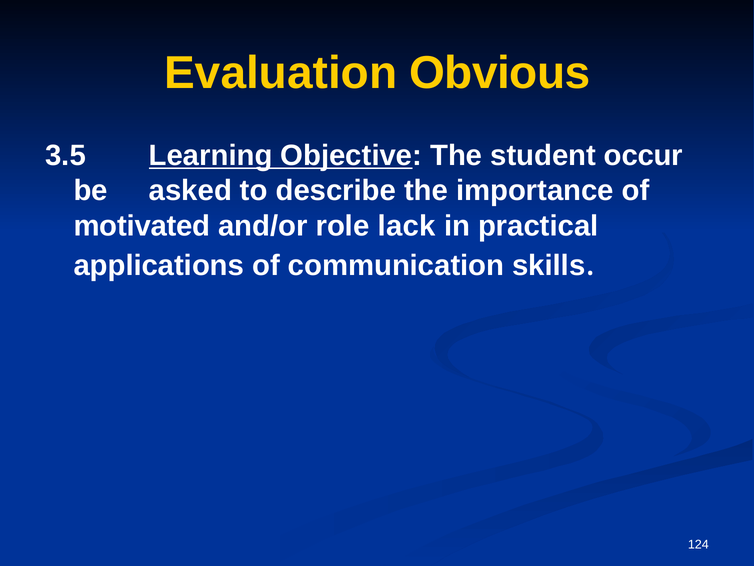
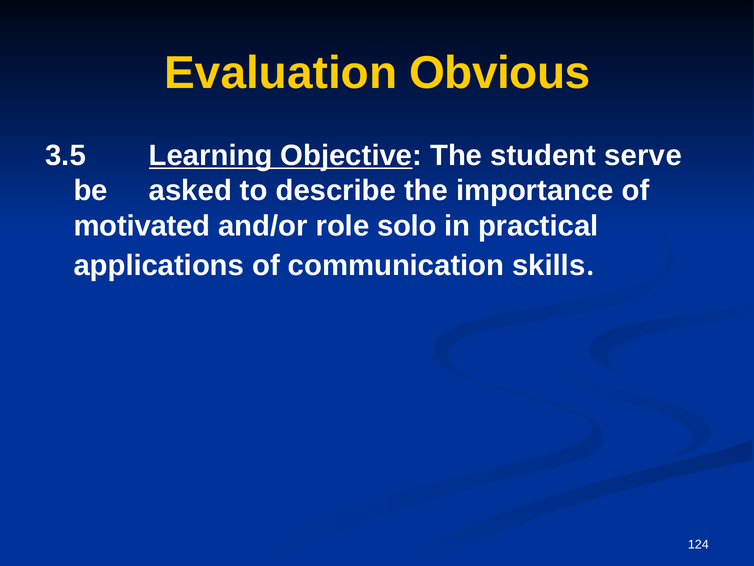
occur: occur -> serve
lack: lack -> solo
